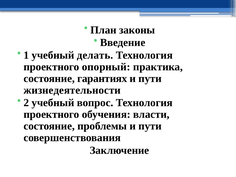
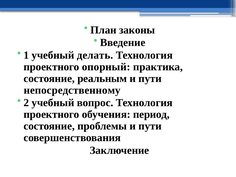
гарантиях: гарантиях -> реальным
жизнедеятельности: жизнедеятельности -> непосредственному
власти: власти -> период
